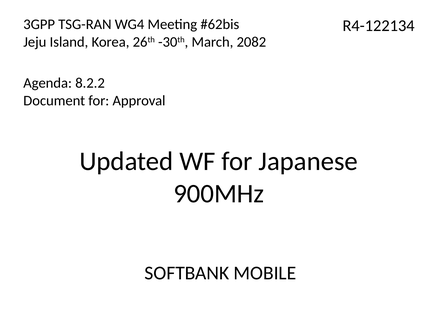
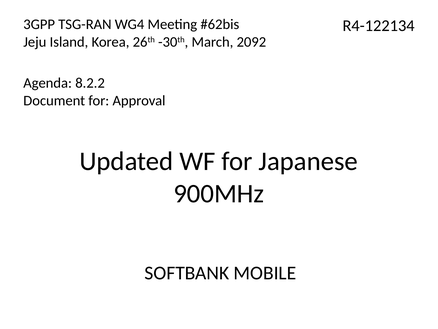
2082: 2082 -> 2092
